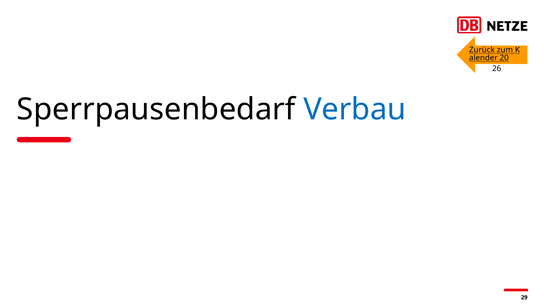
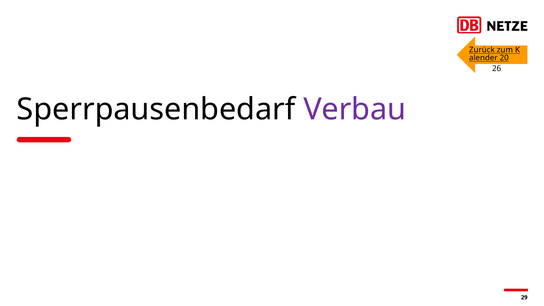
Verbau colour: blue -> purple
